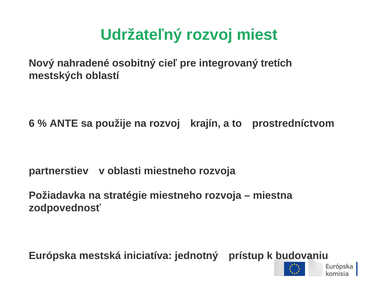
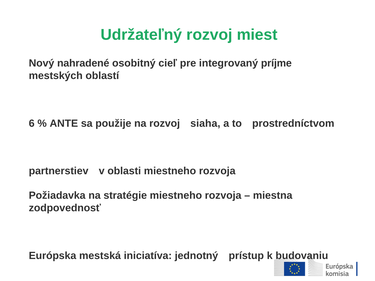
tretích: tretích -> príjme
krajín: krajín -> siaha
